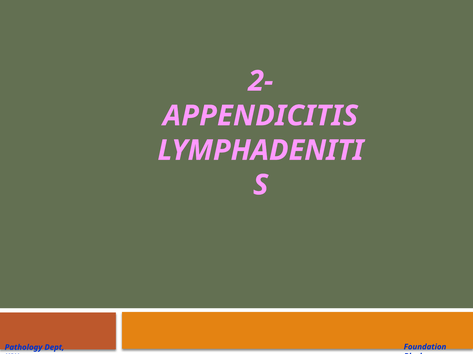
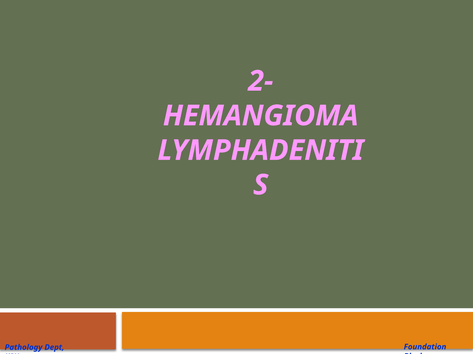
APPENDICITIS: APPENDICITIS -> HEMANGIOMA
